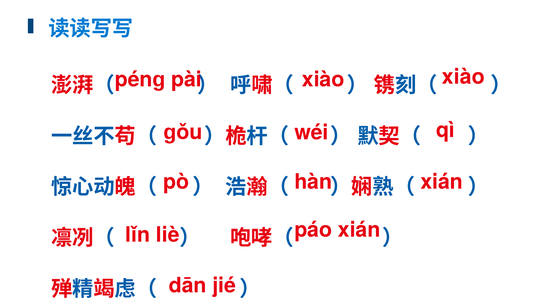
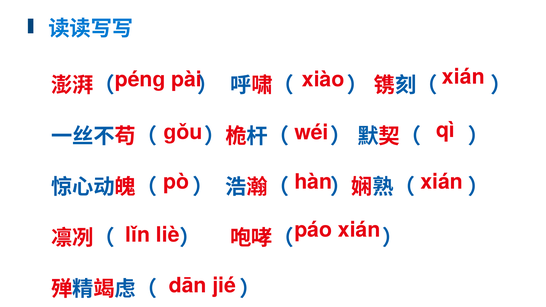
xiào xiào: xiào -> xián
